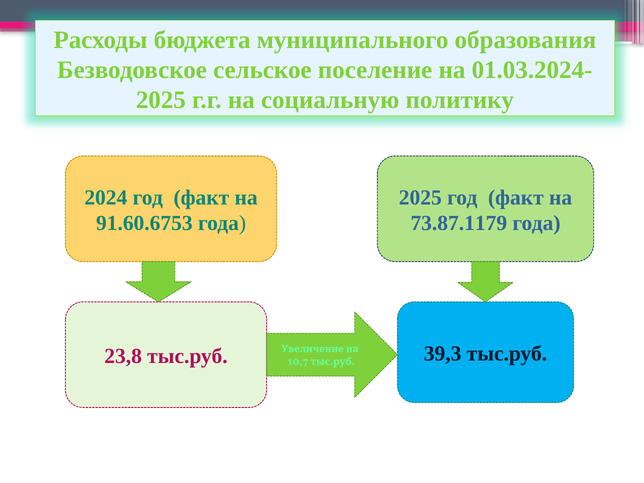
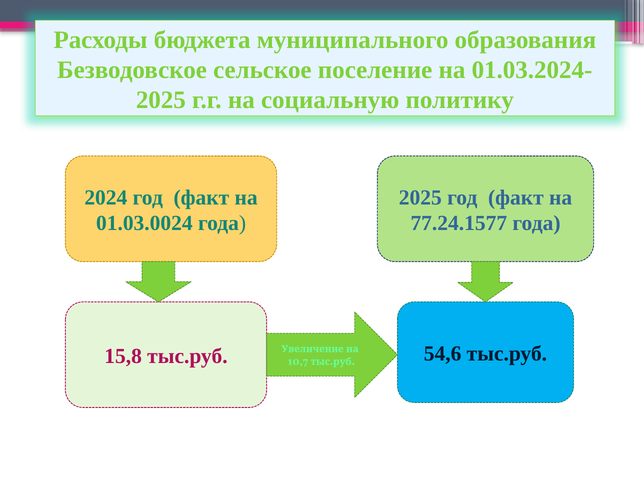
91.60.6753: 91.60.6753 -> 01.03.0024
73.87.1179: 73.87.1179 -> 77.24.1577
23,8: 23,8 -> 15,8
39,3: 39,3 -> 54,6
